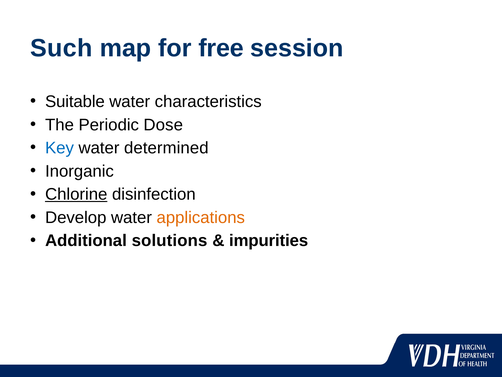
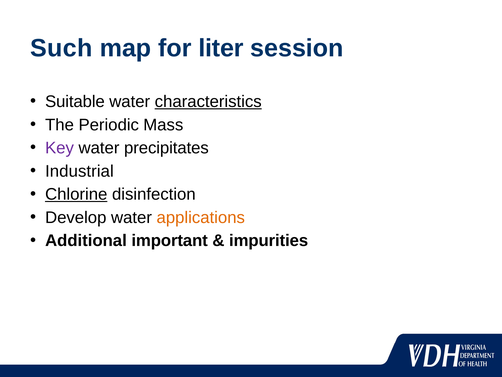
free: free -> liter
characteristics underline: none -> present
Dose: Dose -> Mass
Key colour: blue -> purple
determined: determined -> precipitates
Inorganic: Inorganic -> Industrial
solutions: solutions -> important
